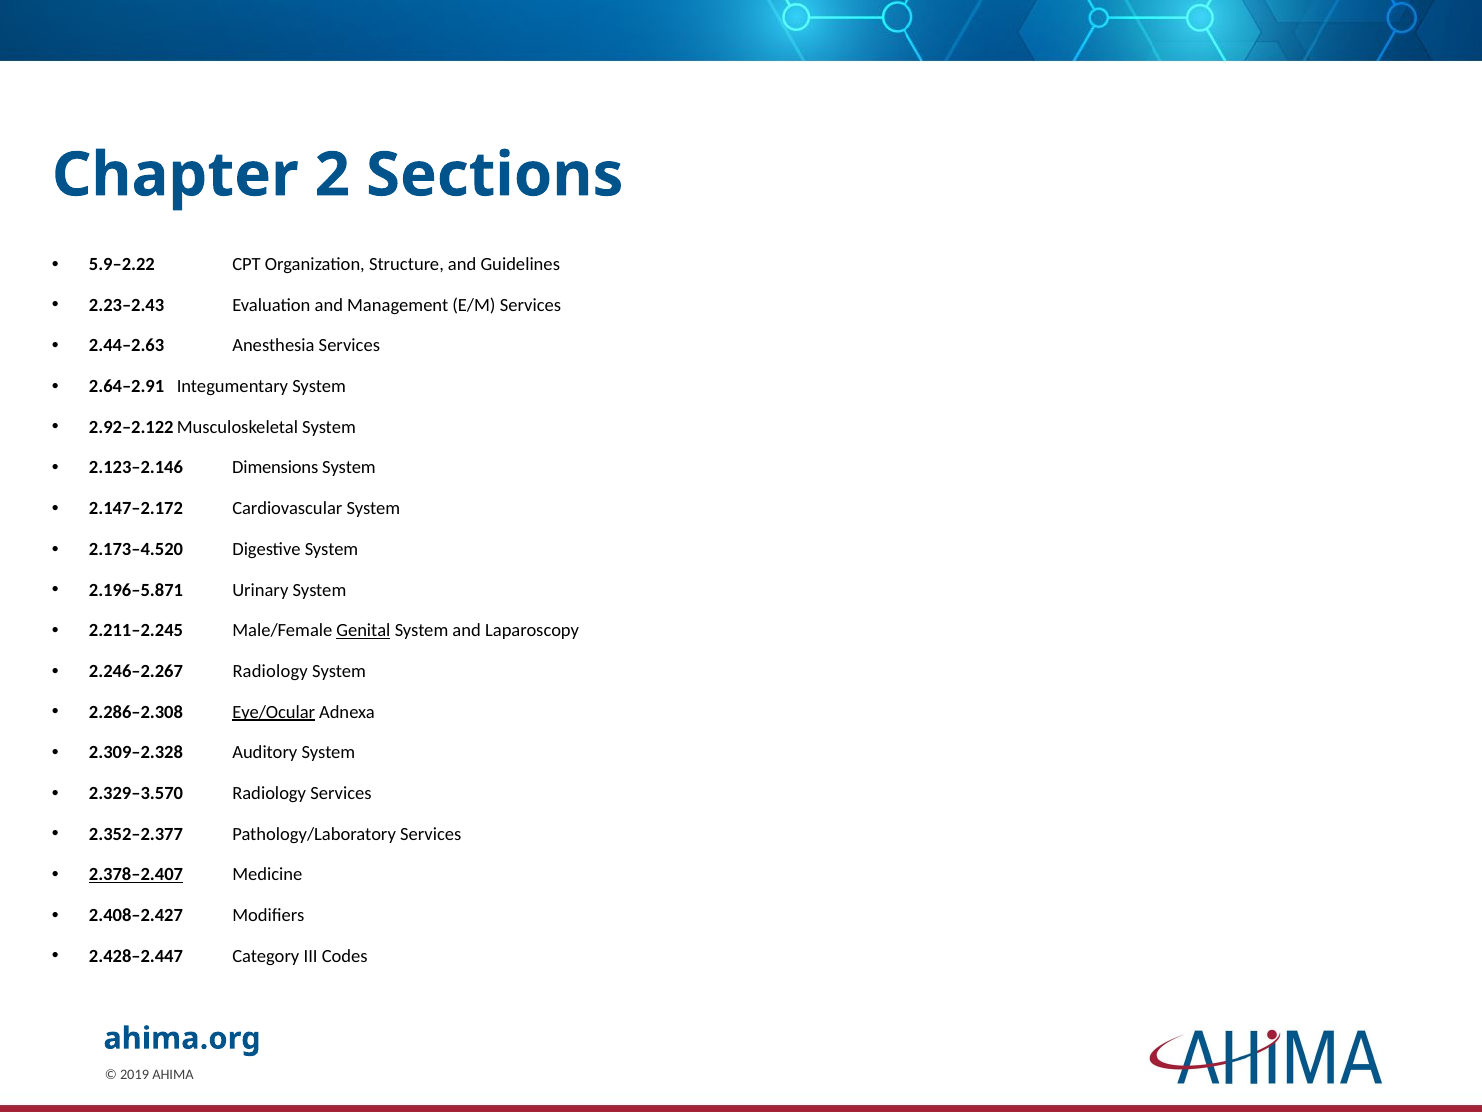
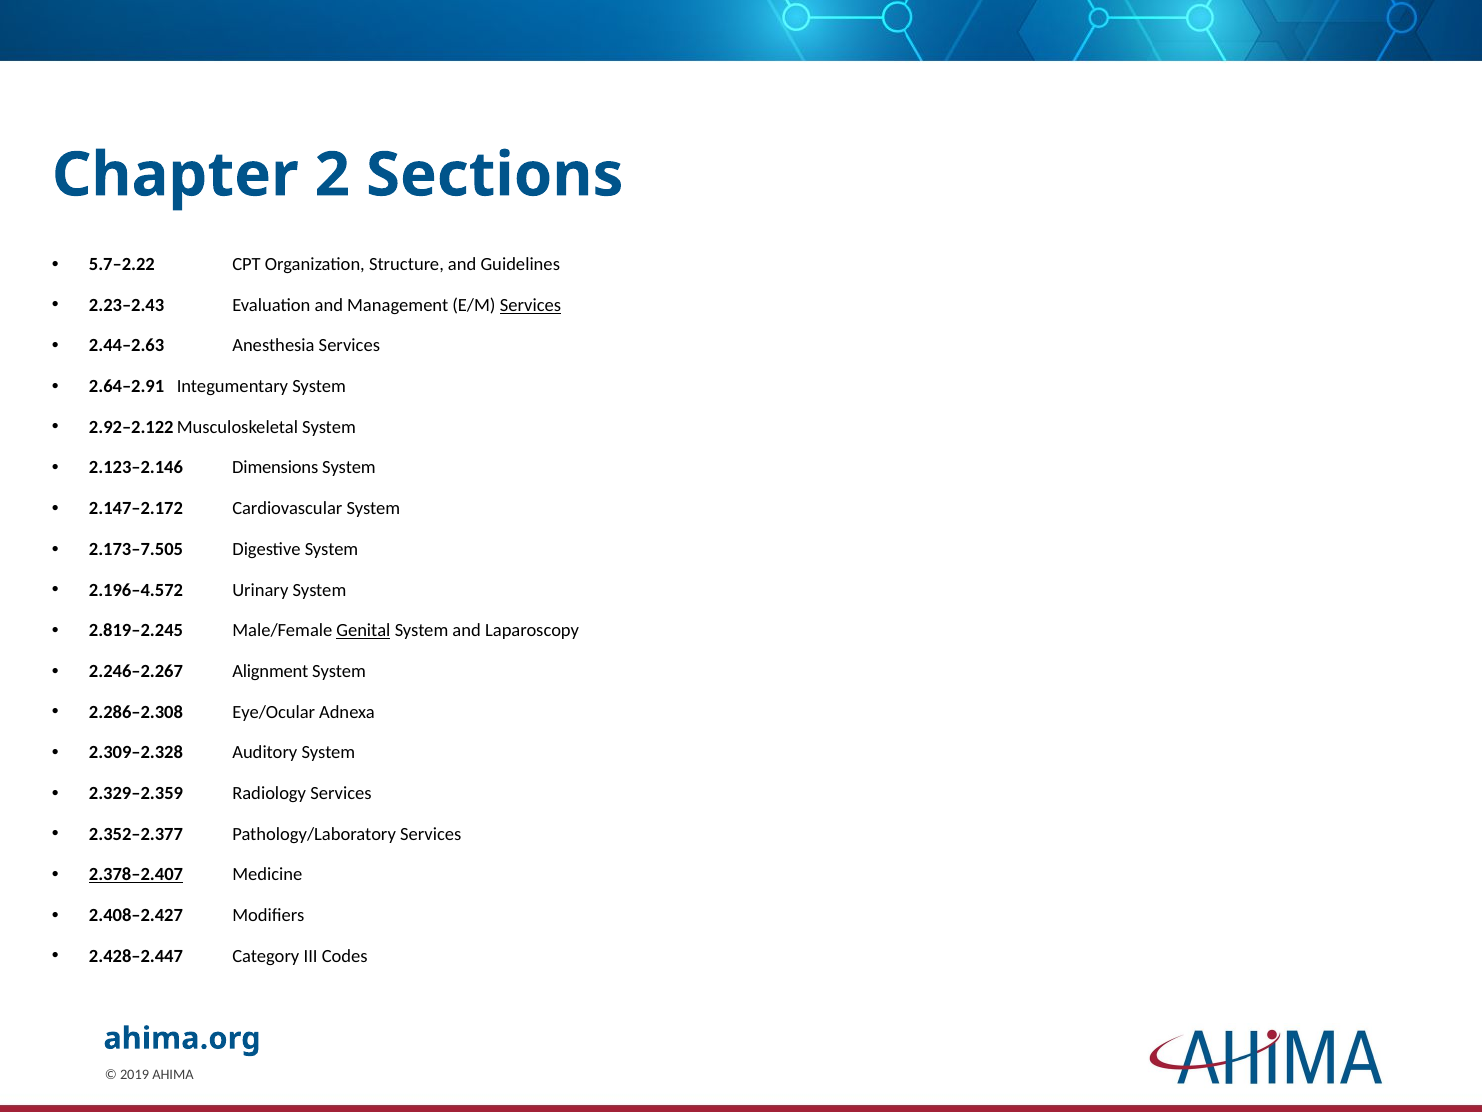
5.9–2.22: 5.9–2.22 -> 5.7–2.22
Services at (531, 305) underline: none -> present
2.173–4.520: 2.173–4.520 -> 2.173–7.505
2.196–5.871: 2.196–5.871 -> 2.196–4.572
2.211–2.245: 2.211–2.245 -> 2.819–2.245
2.246–2.267 Radiology: Radiology -> Alignment
Eye/Ocular underline: present -> none
2.329–3.570: 2.329–3.570 -> 2.329–2.359
